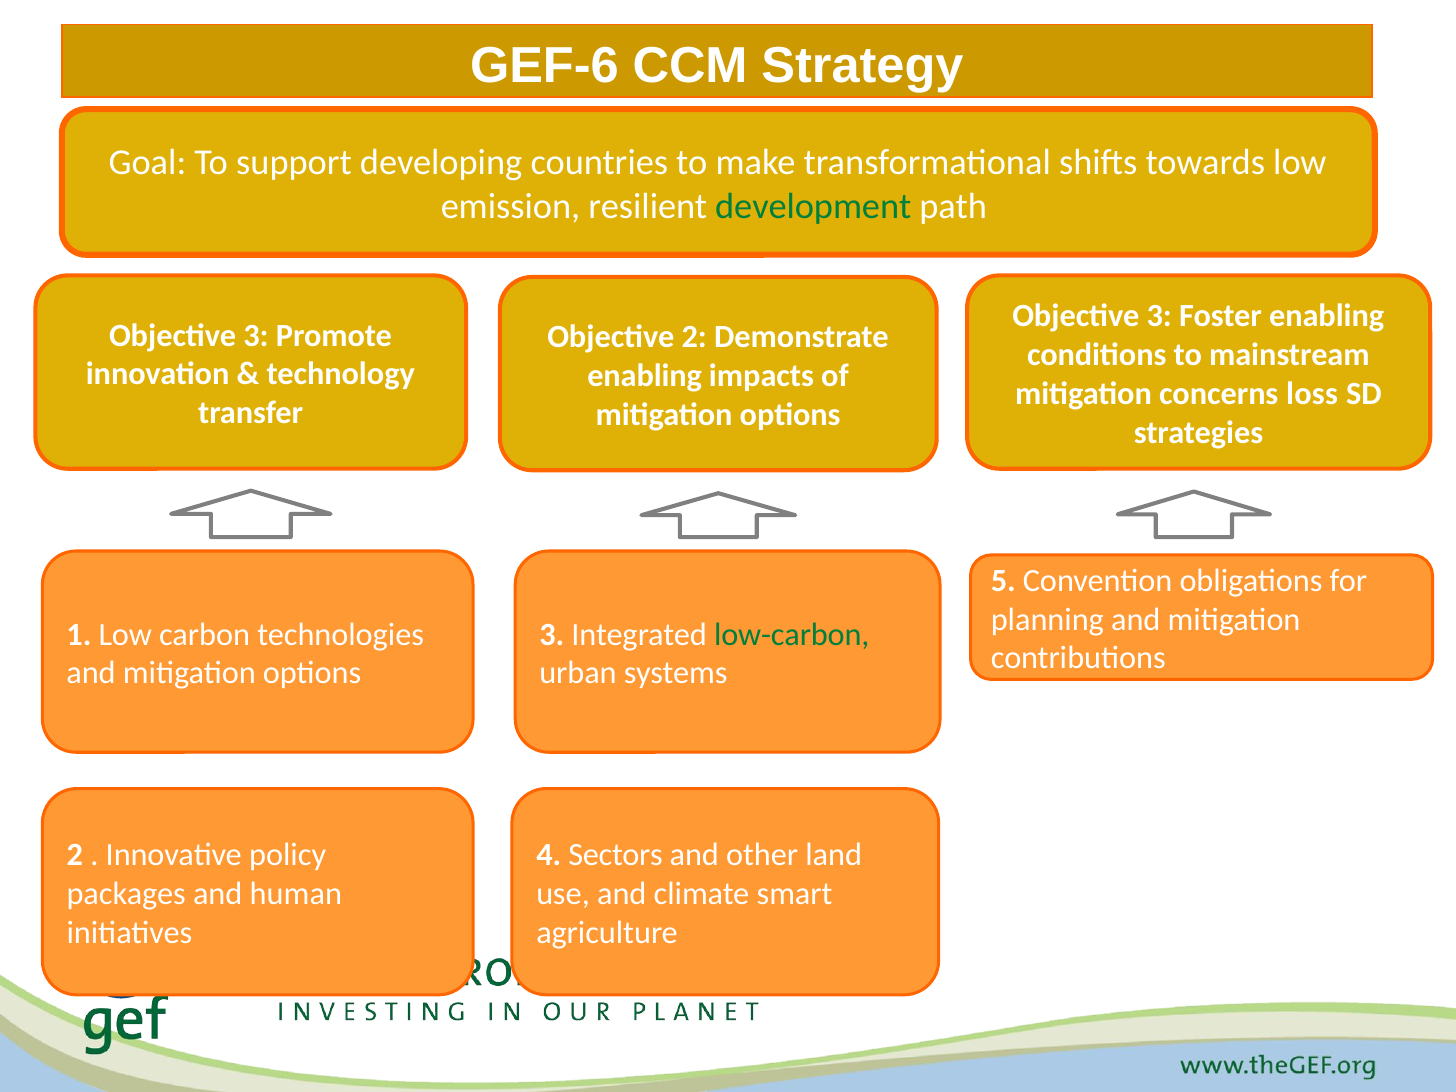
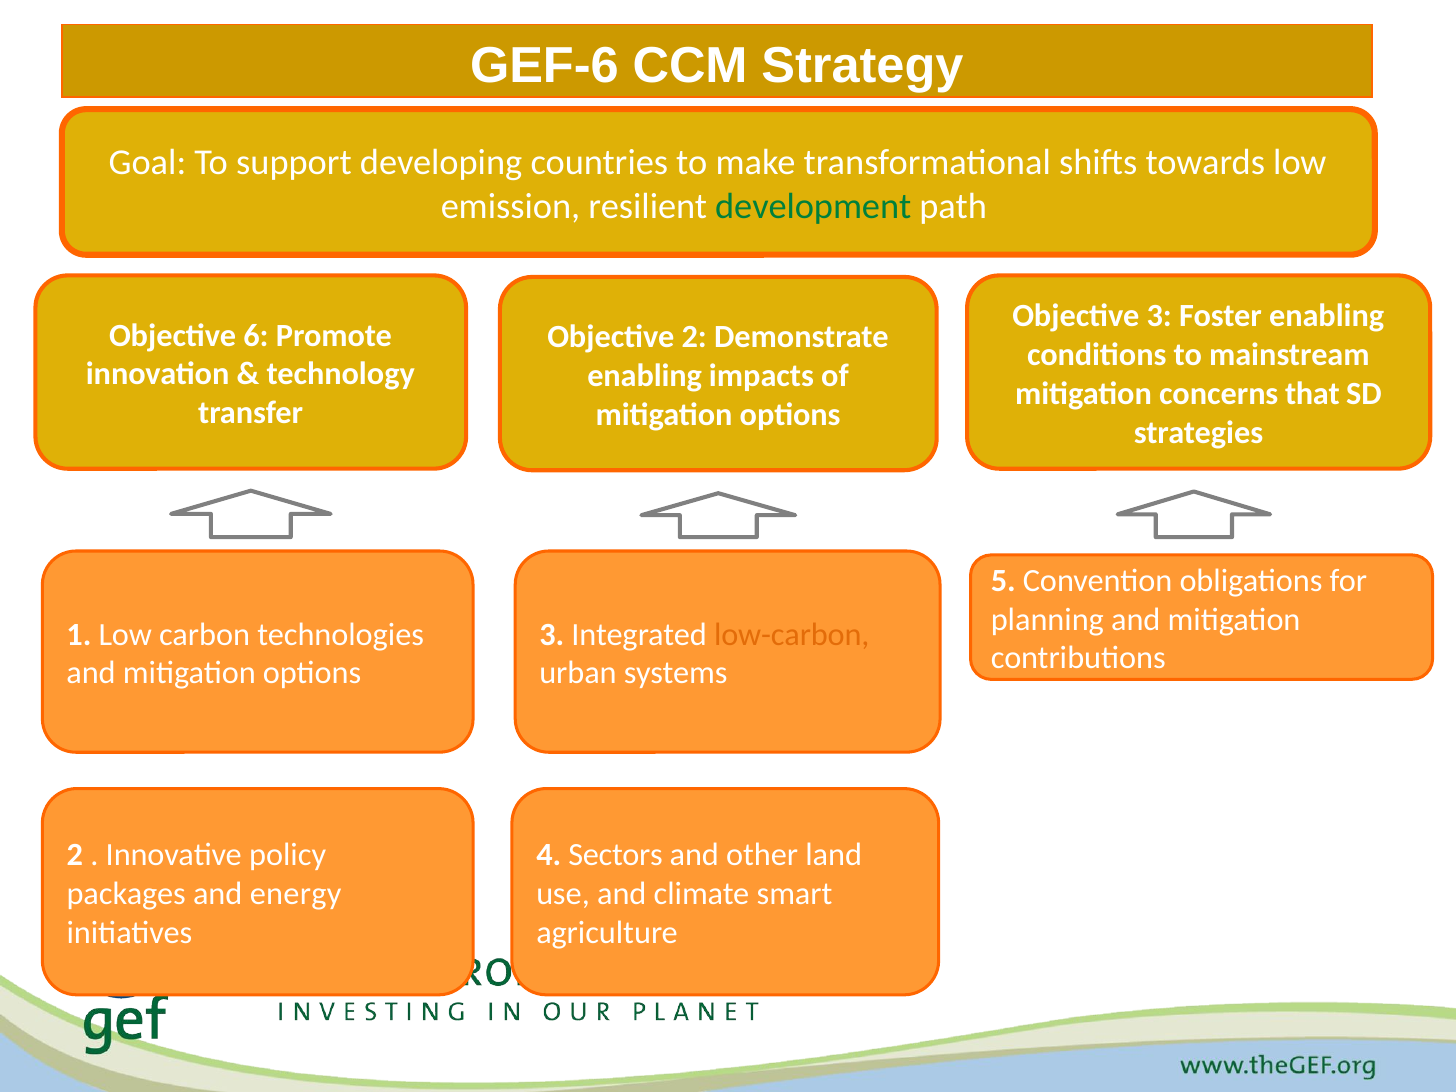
3 at (256, 335): 3 -> 6
loss: loss -> that
low-carbon colour: green -> orange
human: human -> energy
